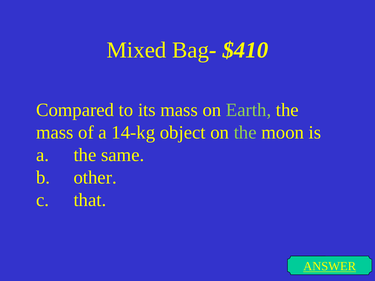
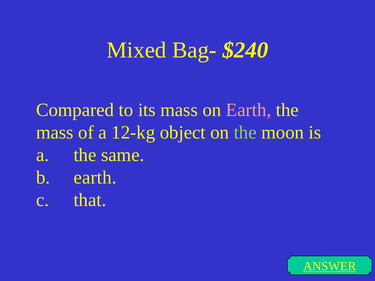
$410: $410 -> $240
Earth at (249, 110) colour: light green -> pink
14-kg: 14-kg -> 12-kg
b other: other -> earth
